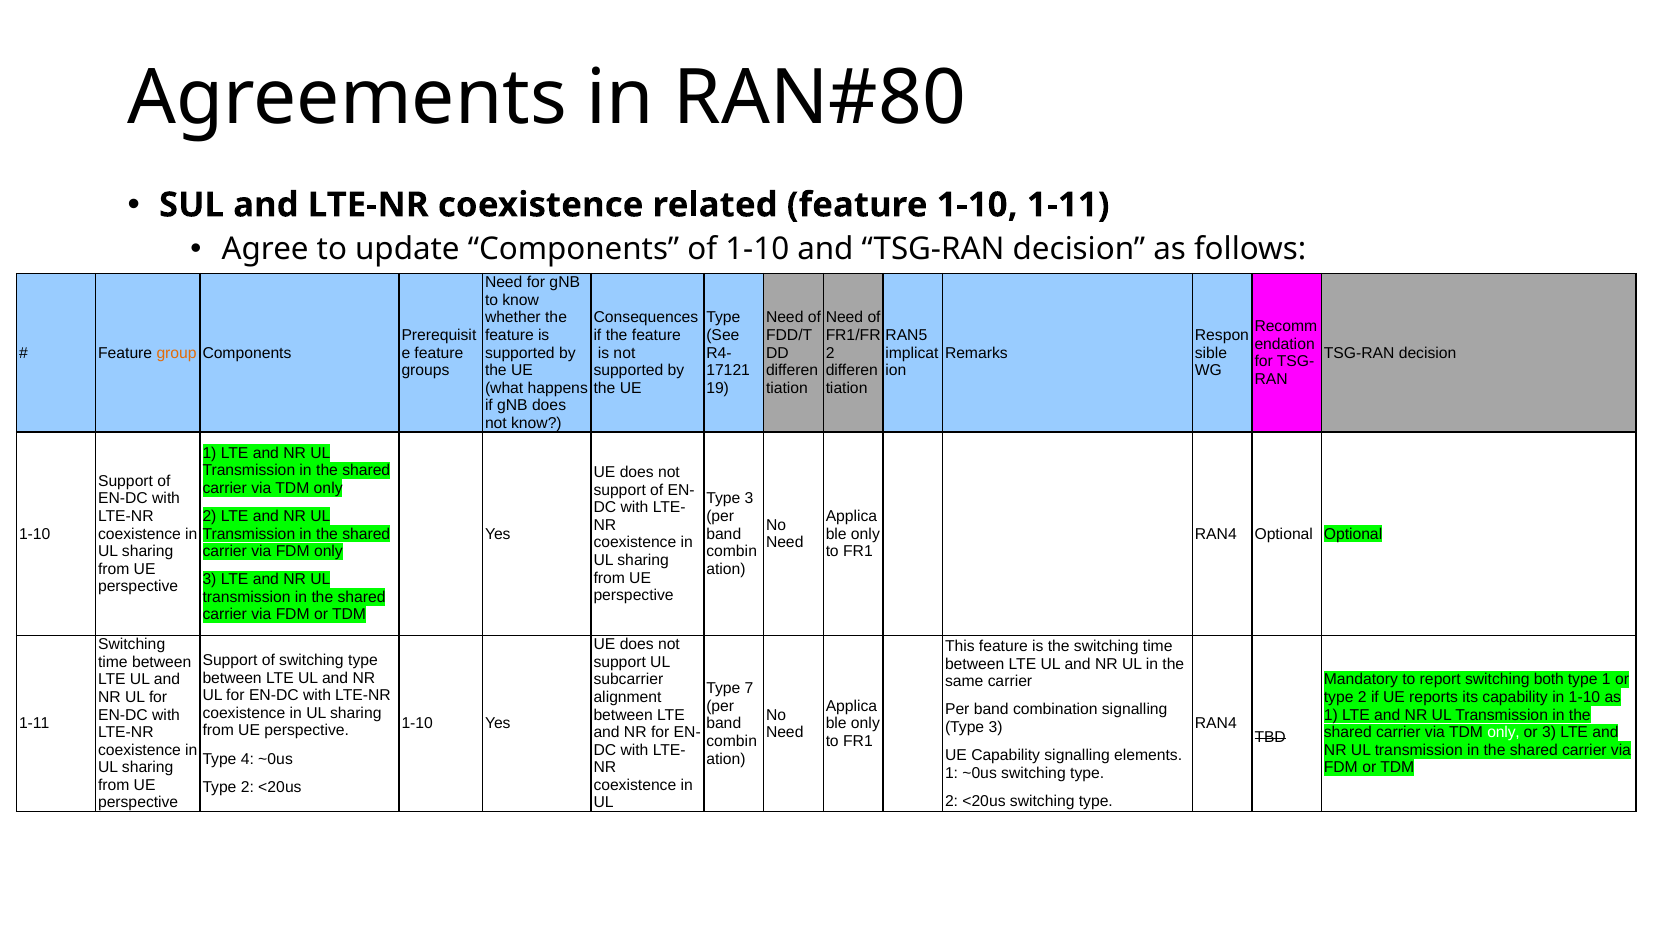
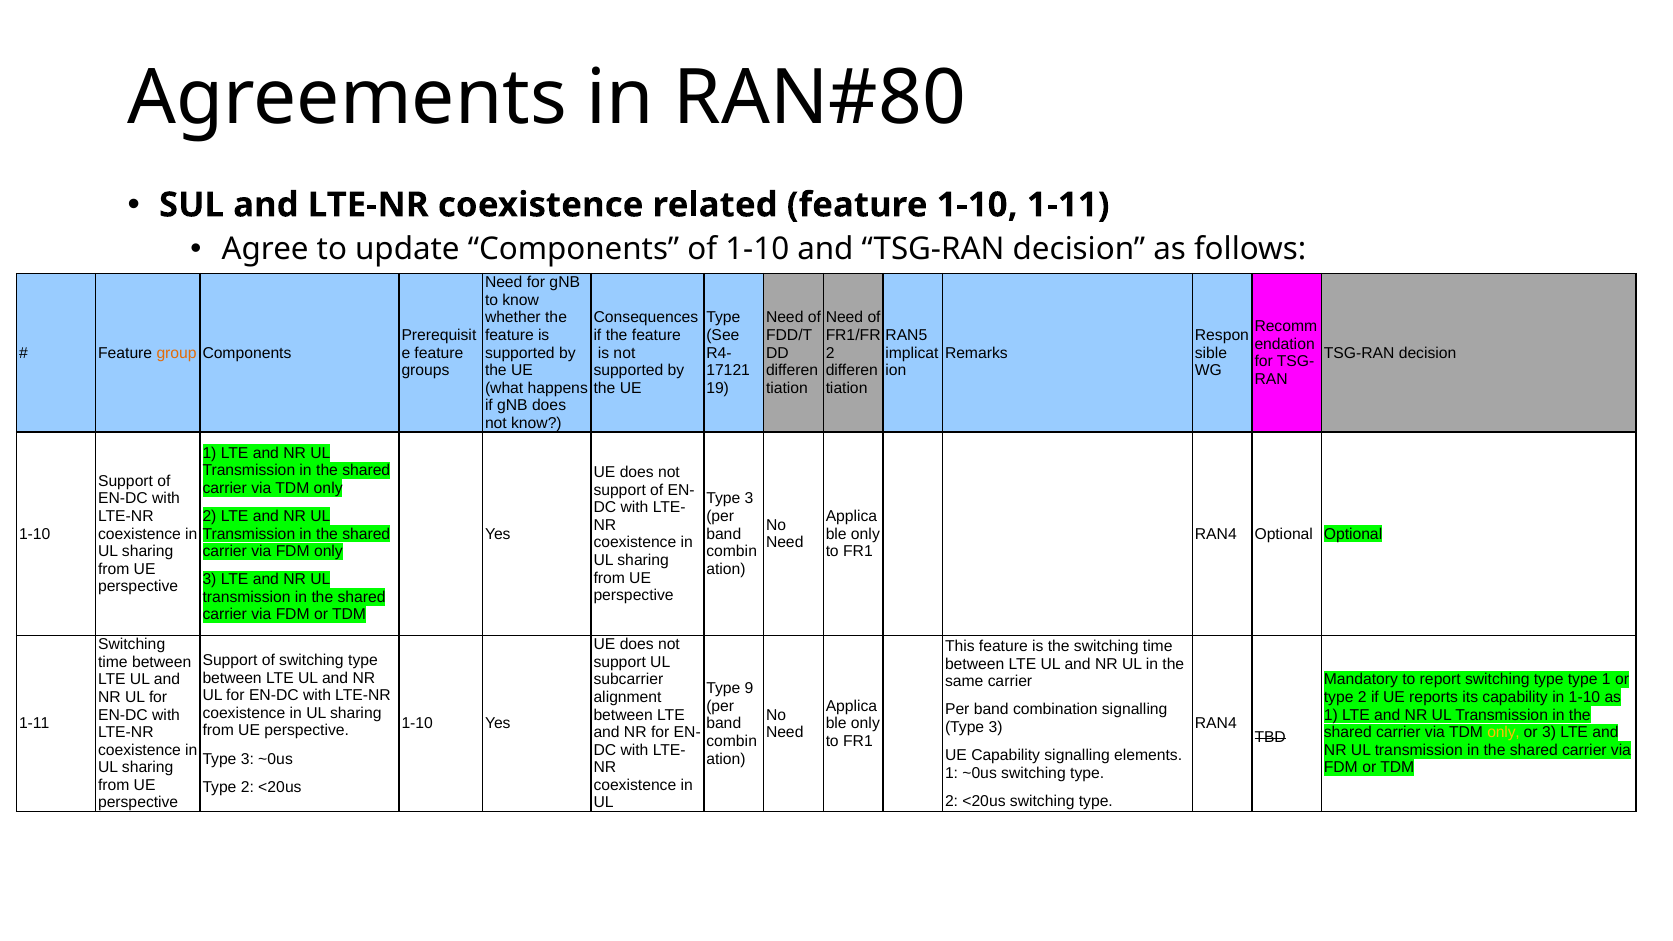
report switching both: both -> type
7: 7 -> 9
only at (1504, 732) colour: white -> yellow
4 at (247, 759): 4 -> 3
